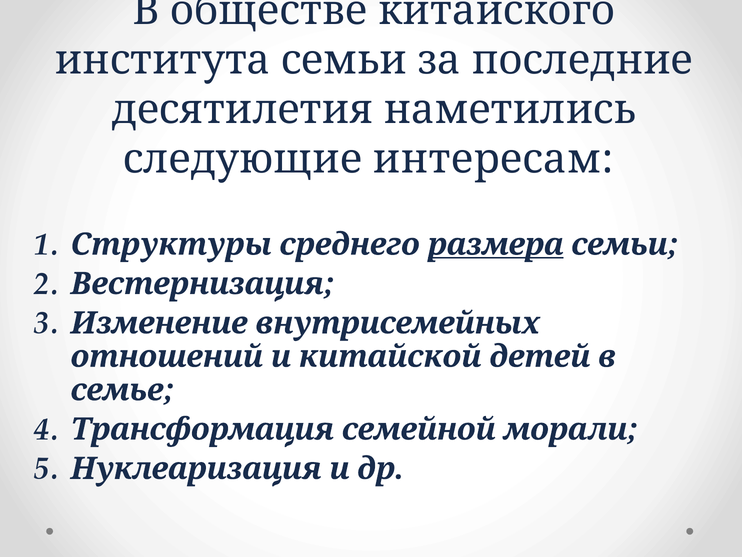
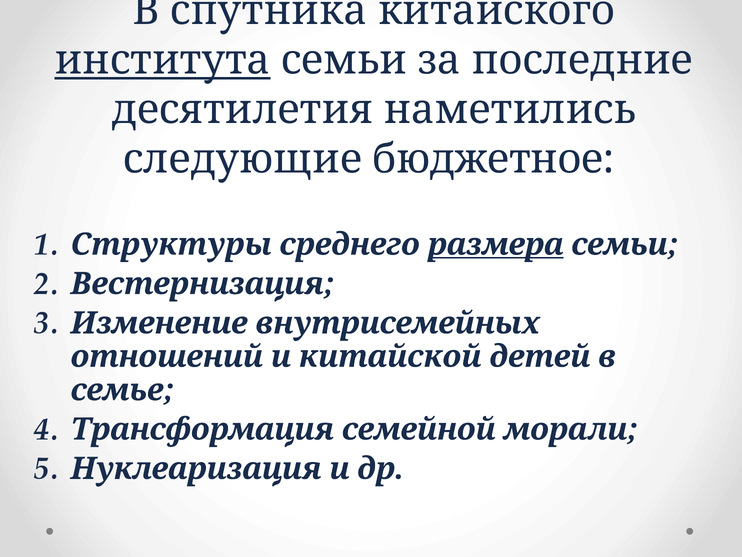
обществе: обществе -> спутника
института underline: none -> present
интересам: интересам -> бюджетное
